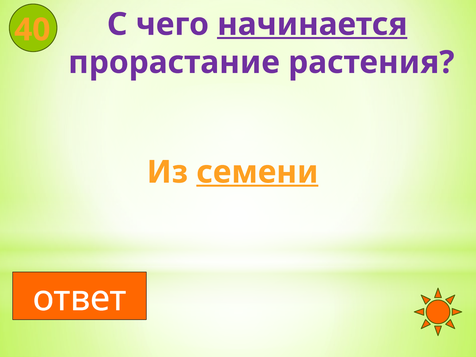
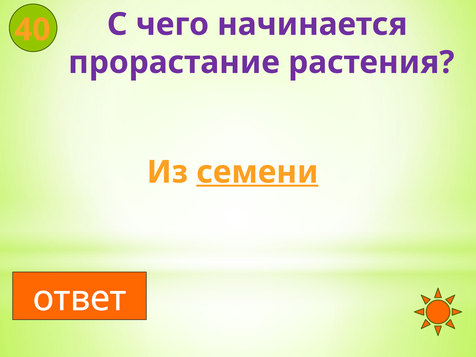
начинается underline: present -> none
